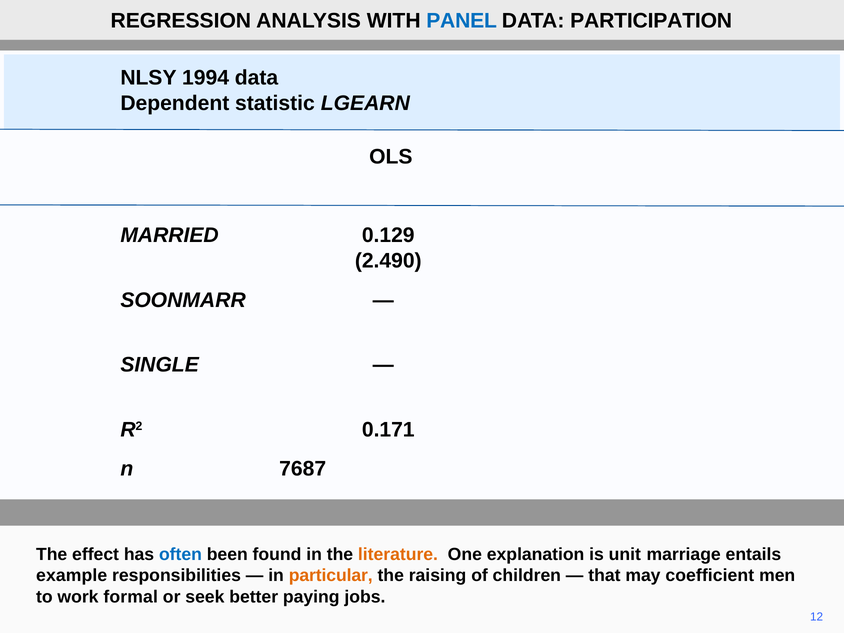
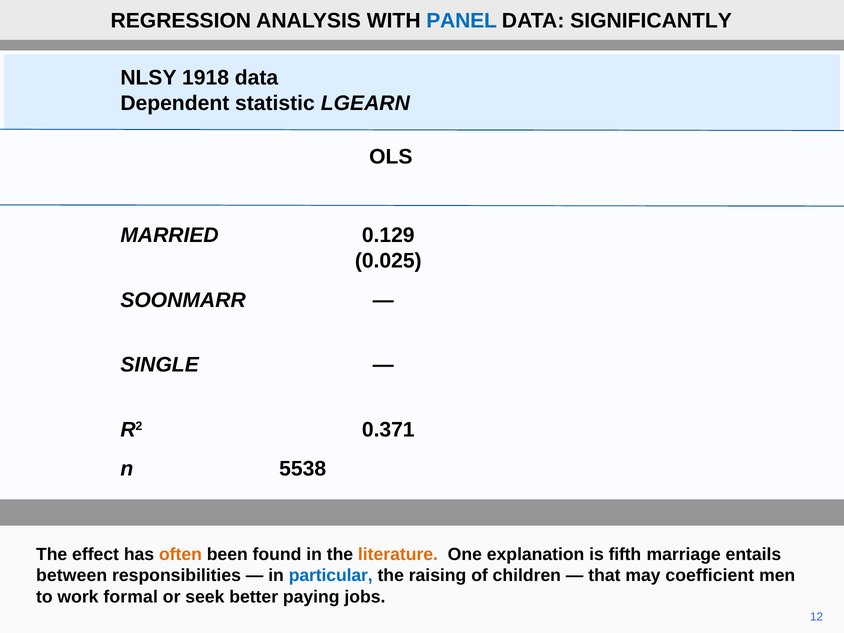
PARTICIPATION: PARTICIPATION -> SIGNIFICANTLY
1994: 1994 -> 1918
2.490: 2.490 -> 0.025
0.171: 0.171 -> 0.371
7687: 7687 -> 5538
often colour: blue -> orange
unit: unit -> fifth
example: example -> between
particular colour: orange -> blue
